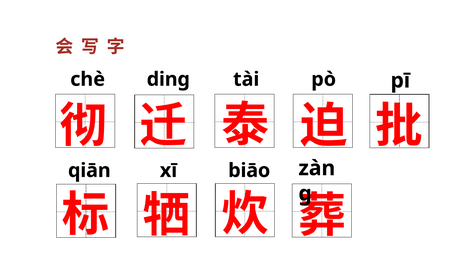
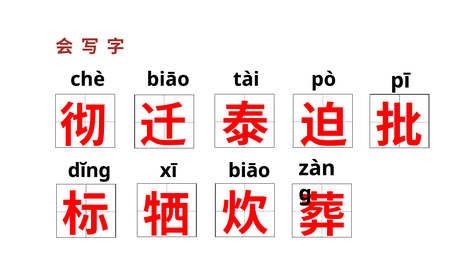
chè dinɡ: dinɡ -> biāo
qiān: qiān -> dĭng
